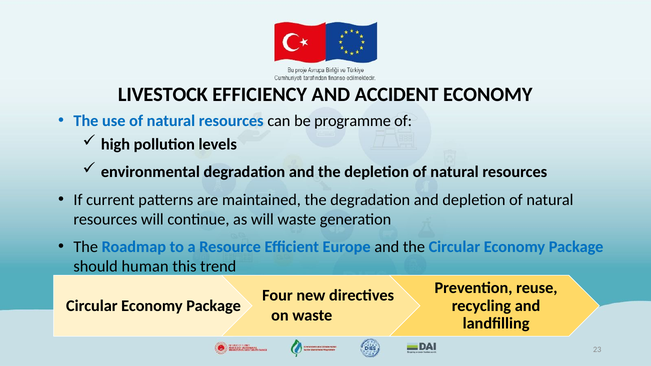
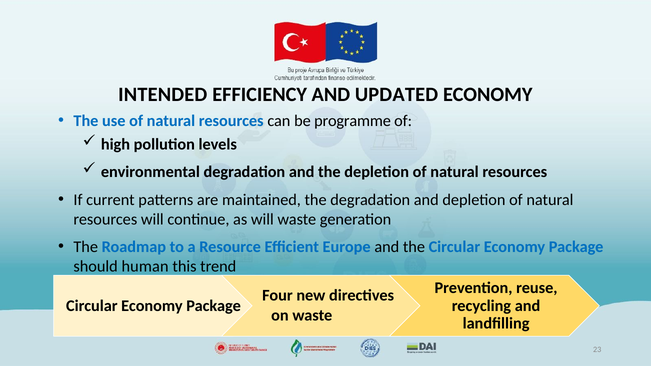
LIVESTOCK: LIVESTOCK -> INTENDED
ACCIDENT: ACCIDENT -> UPDATED
